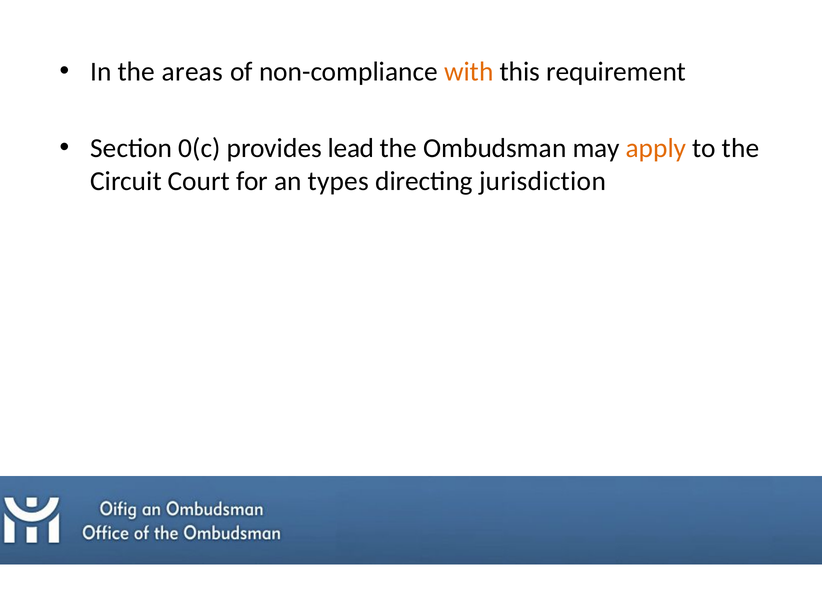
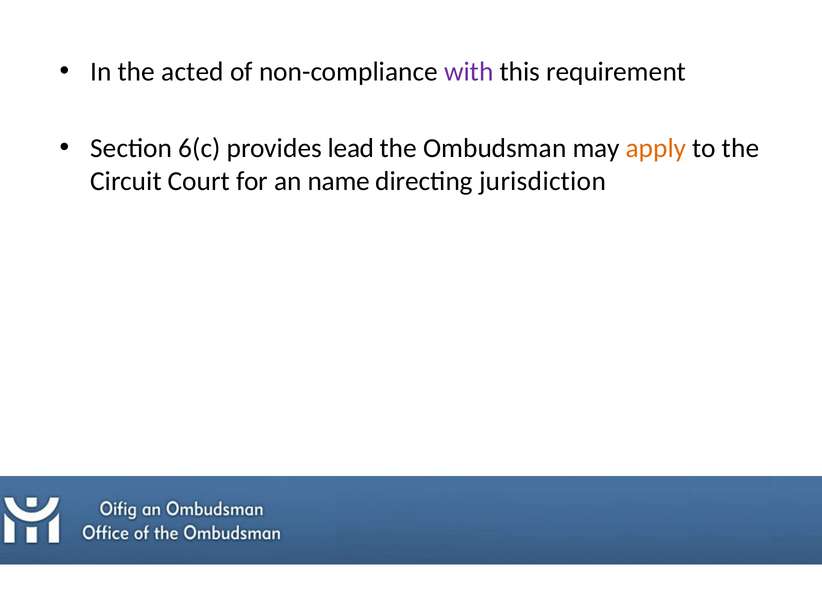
areas: areas -> acted
with colour: orange -> purple
0(c: 0(c -> 6(c
types: types -> name
